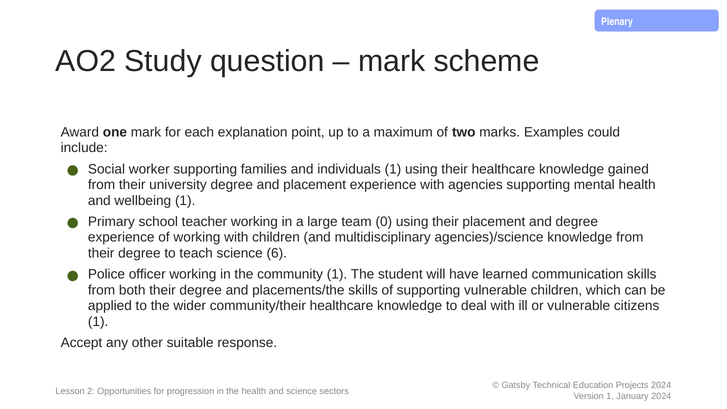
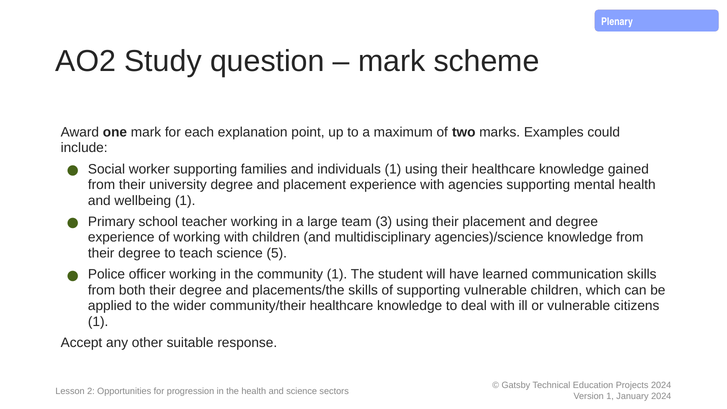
0: 0 -> 3
6: 6 -> 5
